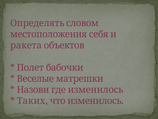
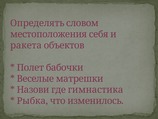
где изменилось: изменилось -> гимнастика
Таких: Таких -> Рыбка
